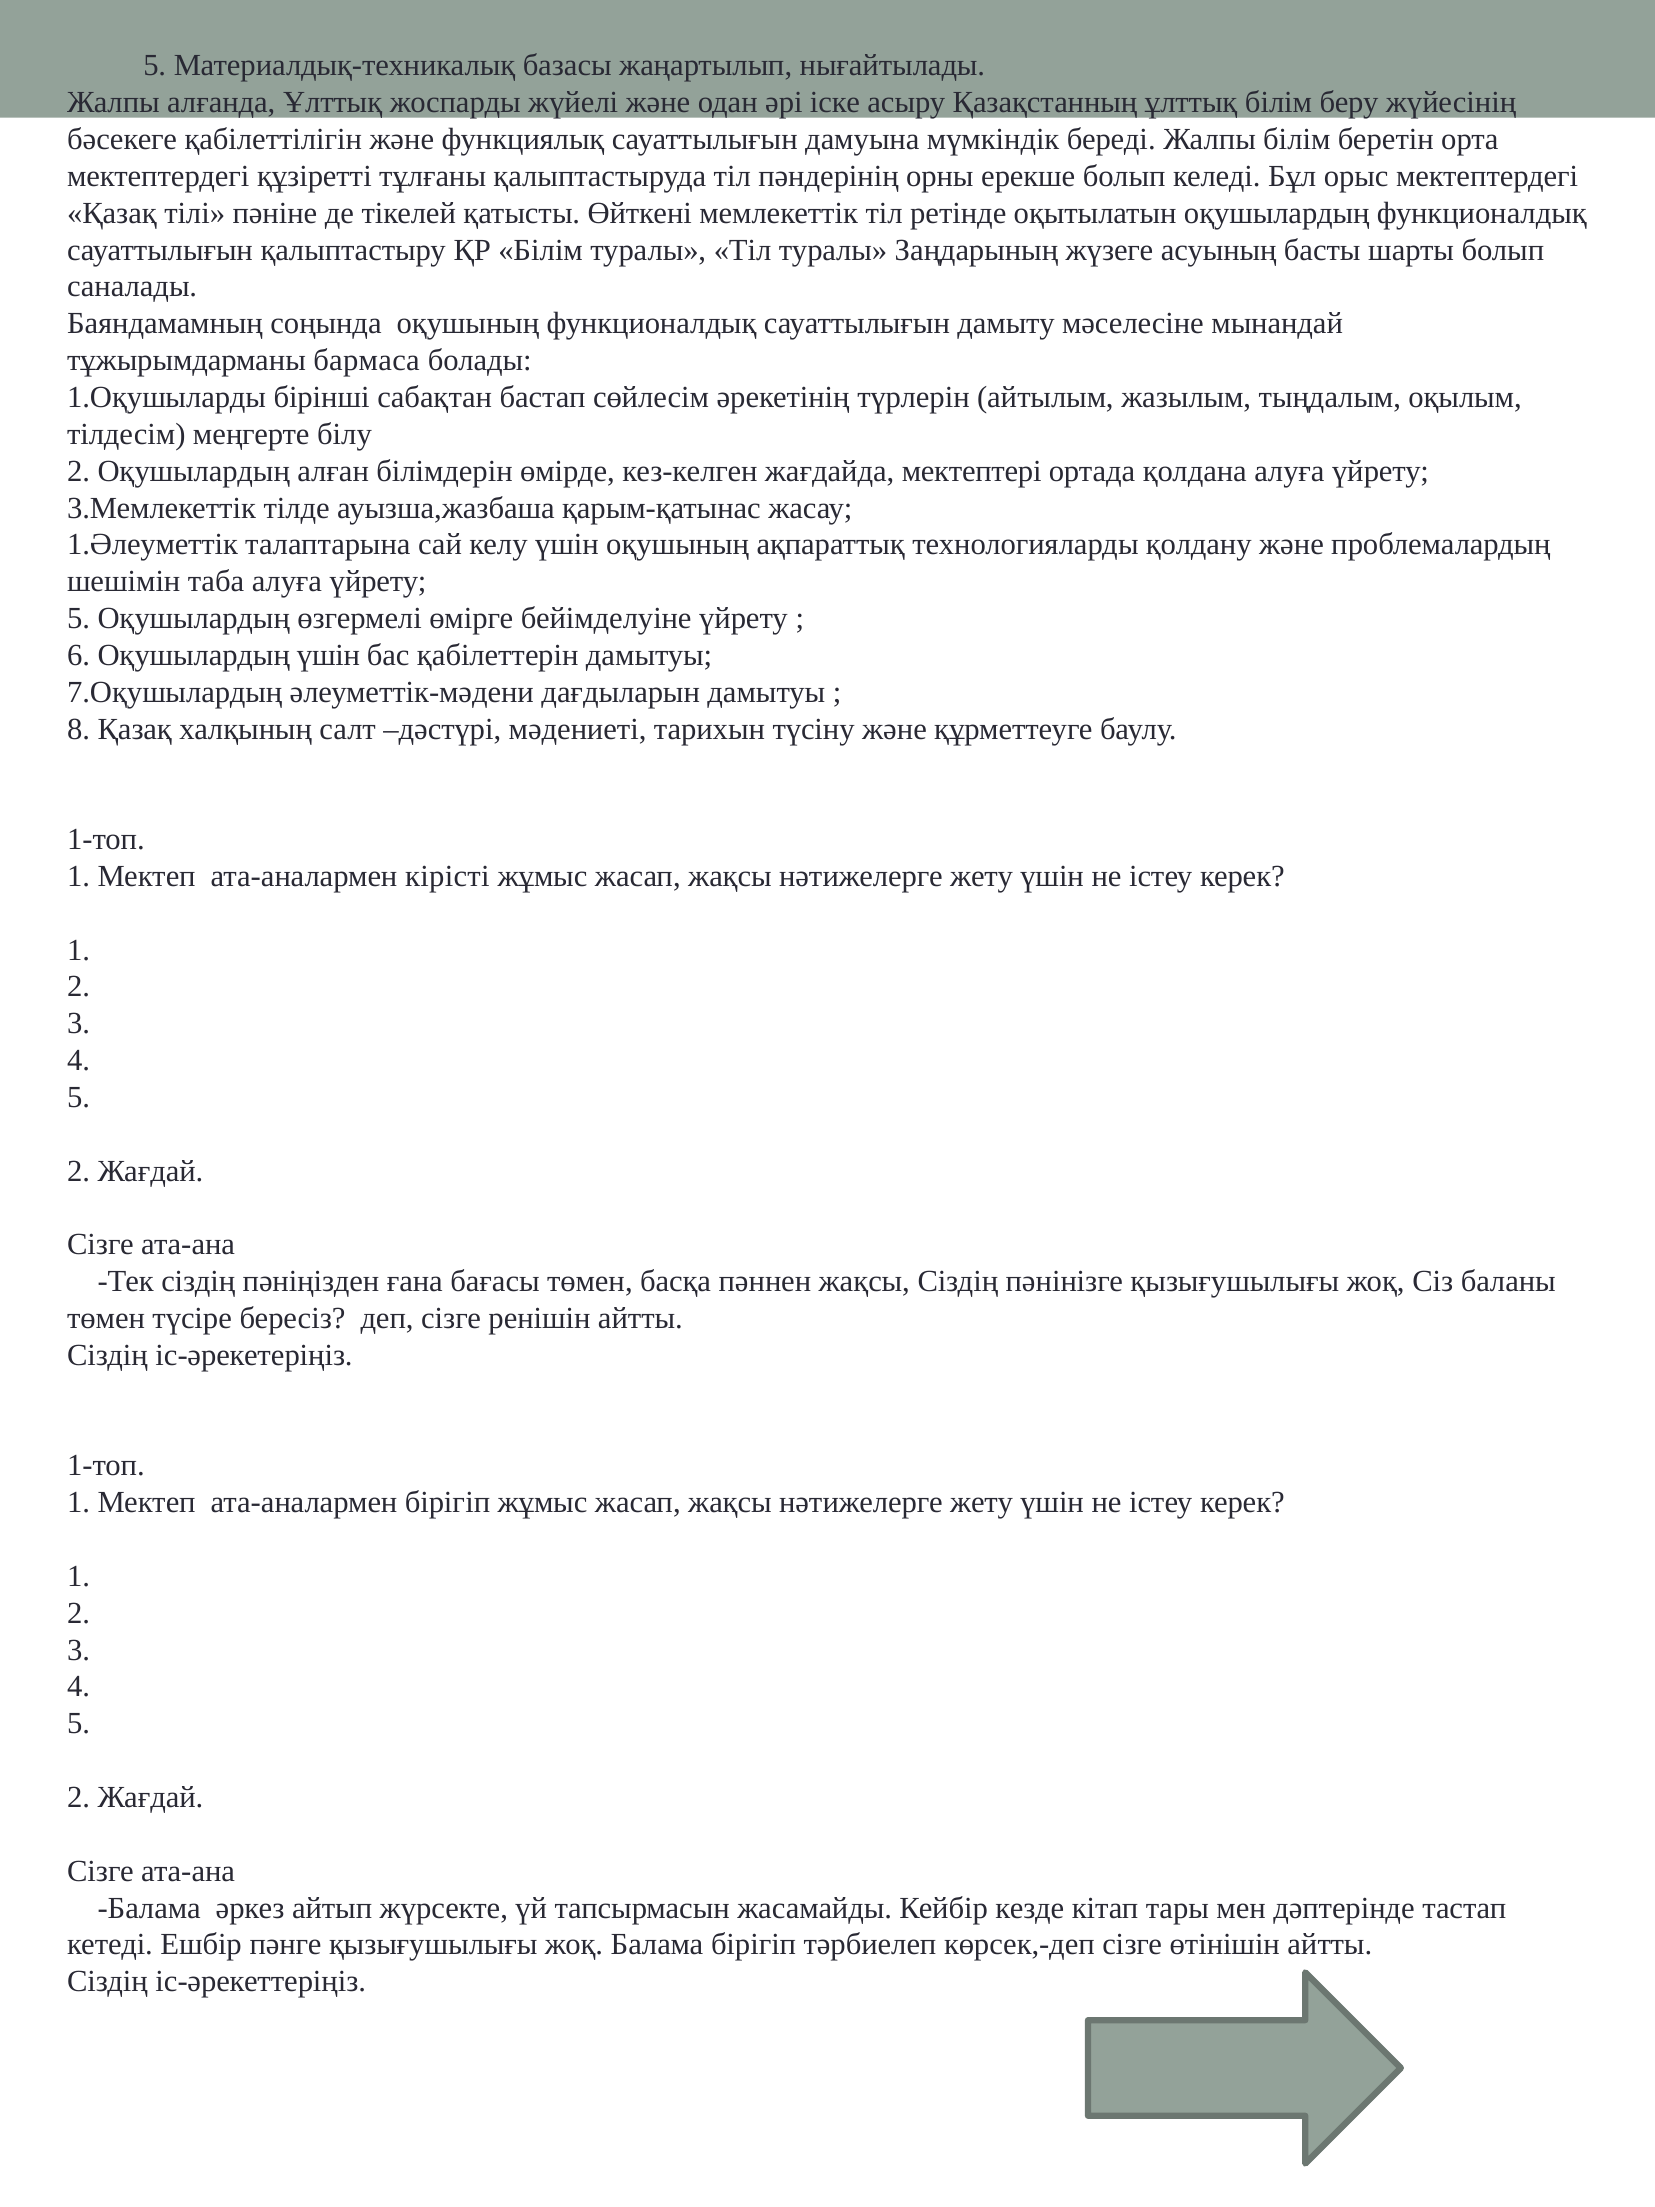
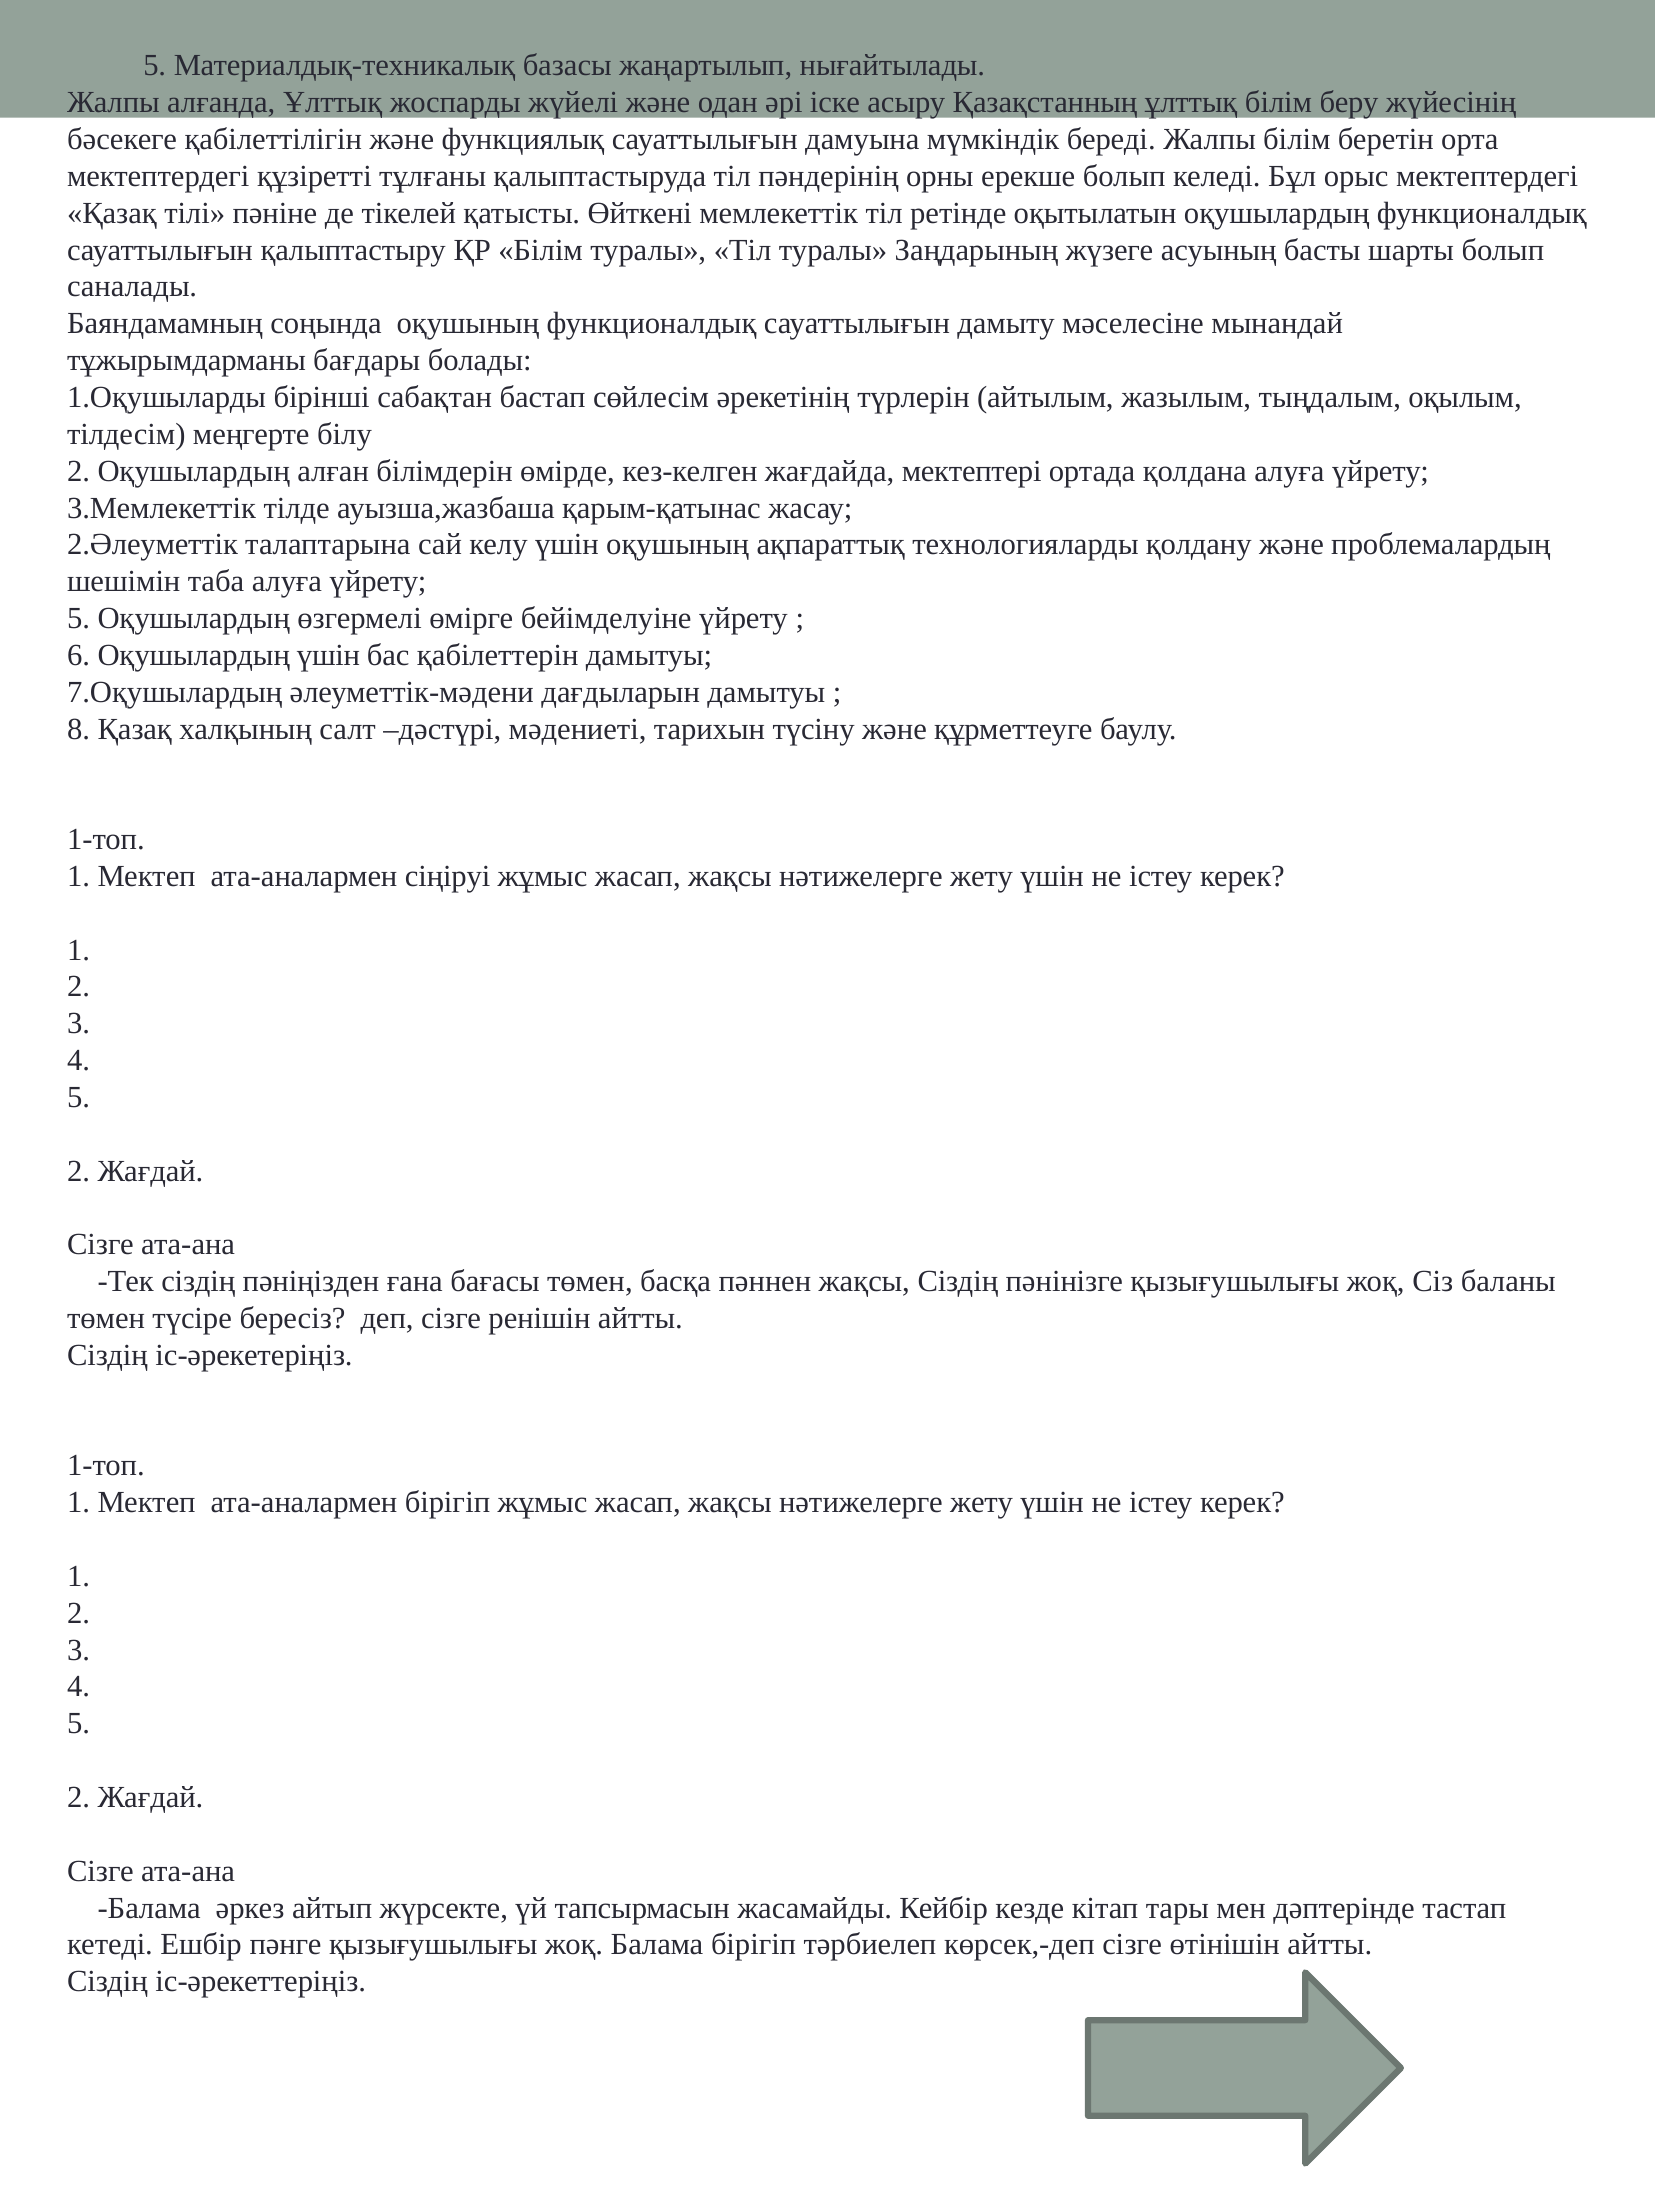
бармаса: бармаса -> бағдары
1.Әлеуметтік: 1.Әлеуметтік -> 2.Әлеуметтік
кірісті: кірісті -> сіңіруі
